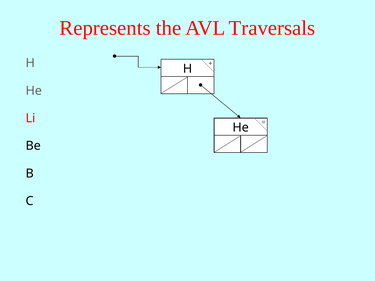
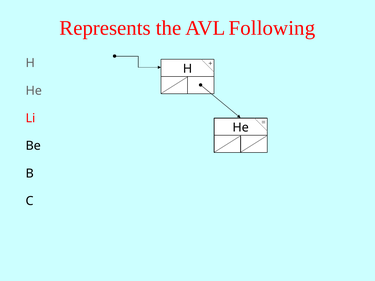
Traversals: Traversals -> Following
